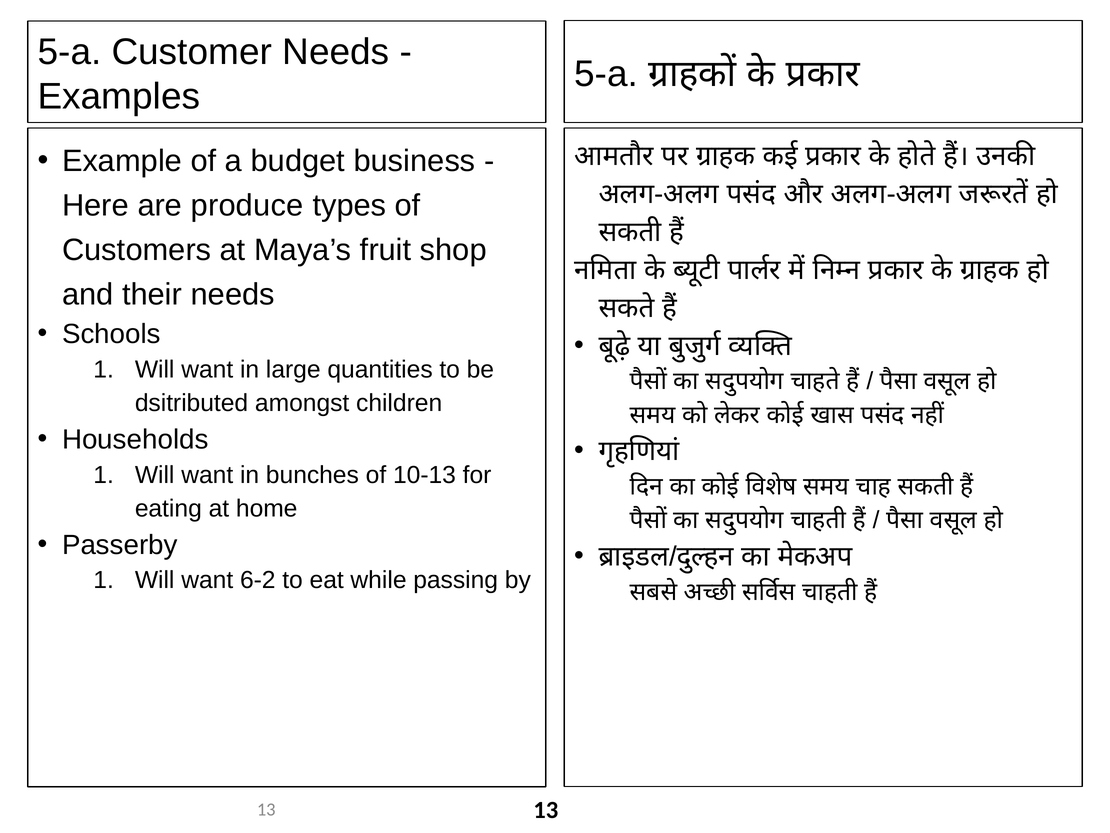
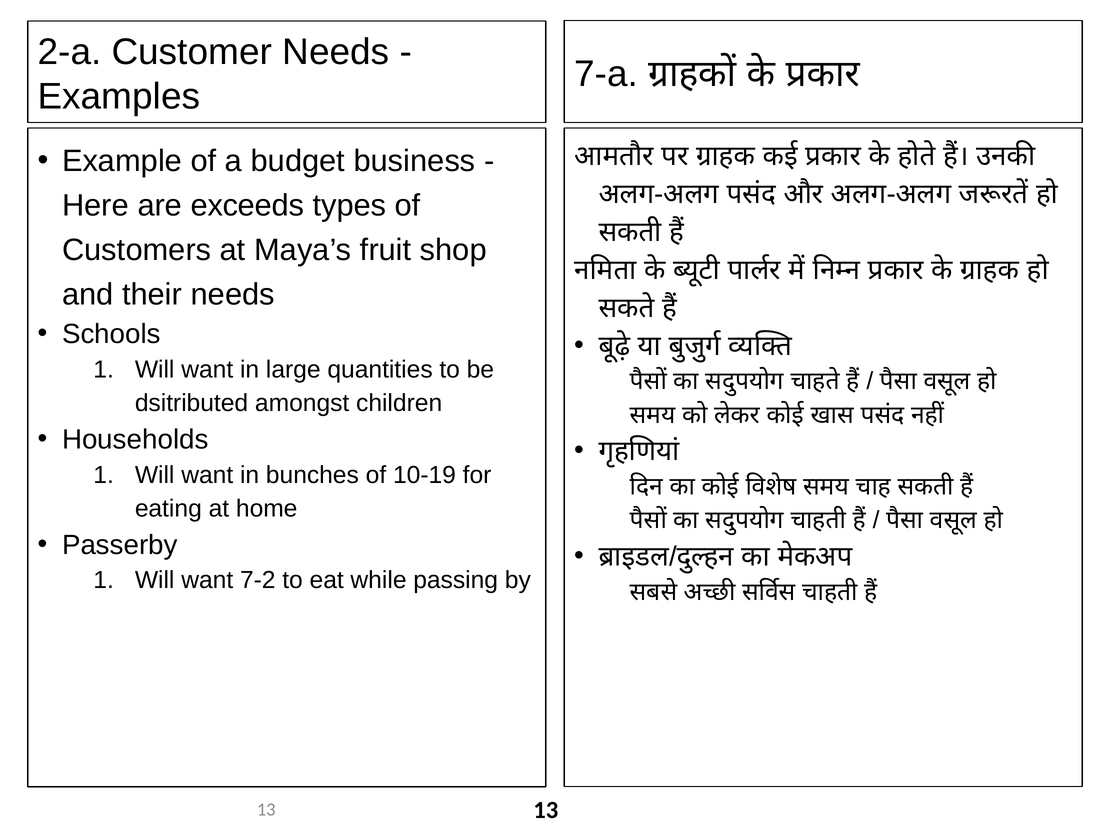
5-a at (70, 52): 5-a -> 2-a
5-a at (606, 74): 5-a -> 7-a
produce: produce -> exceeds
10-13: 10-13 -> 10-19
6-2: 6-2 -> 7-2
